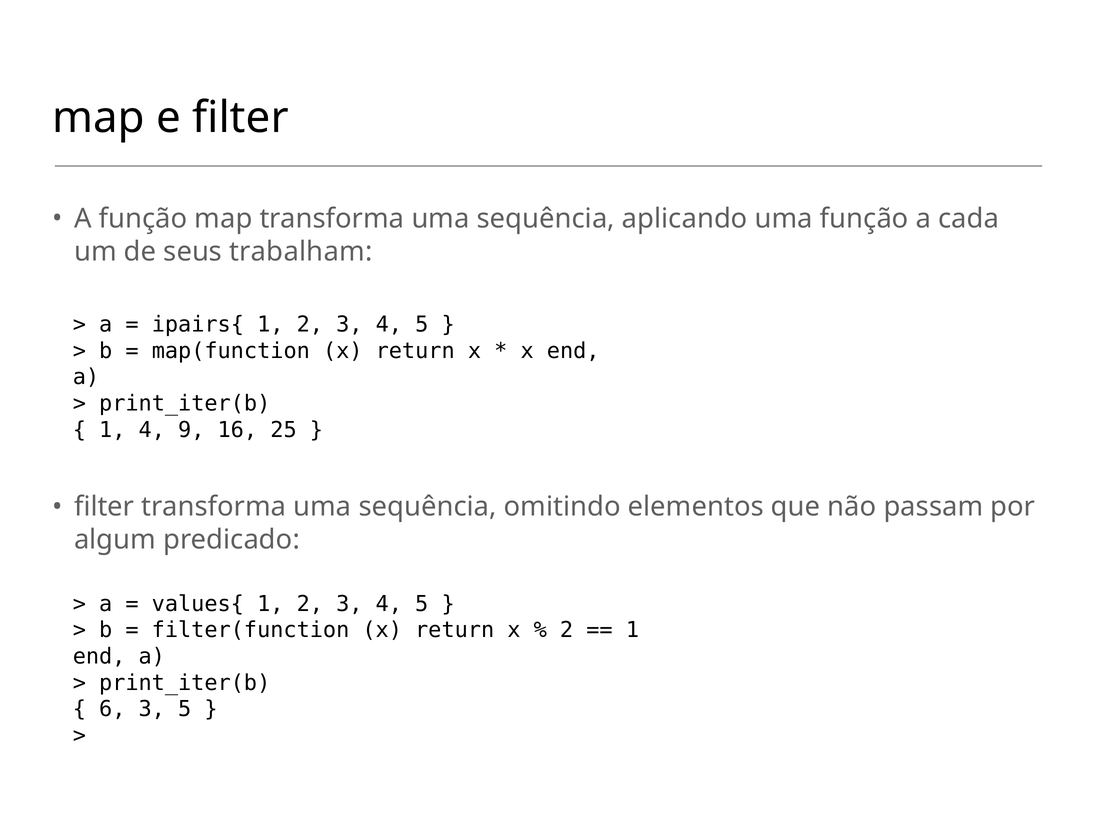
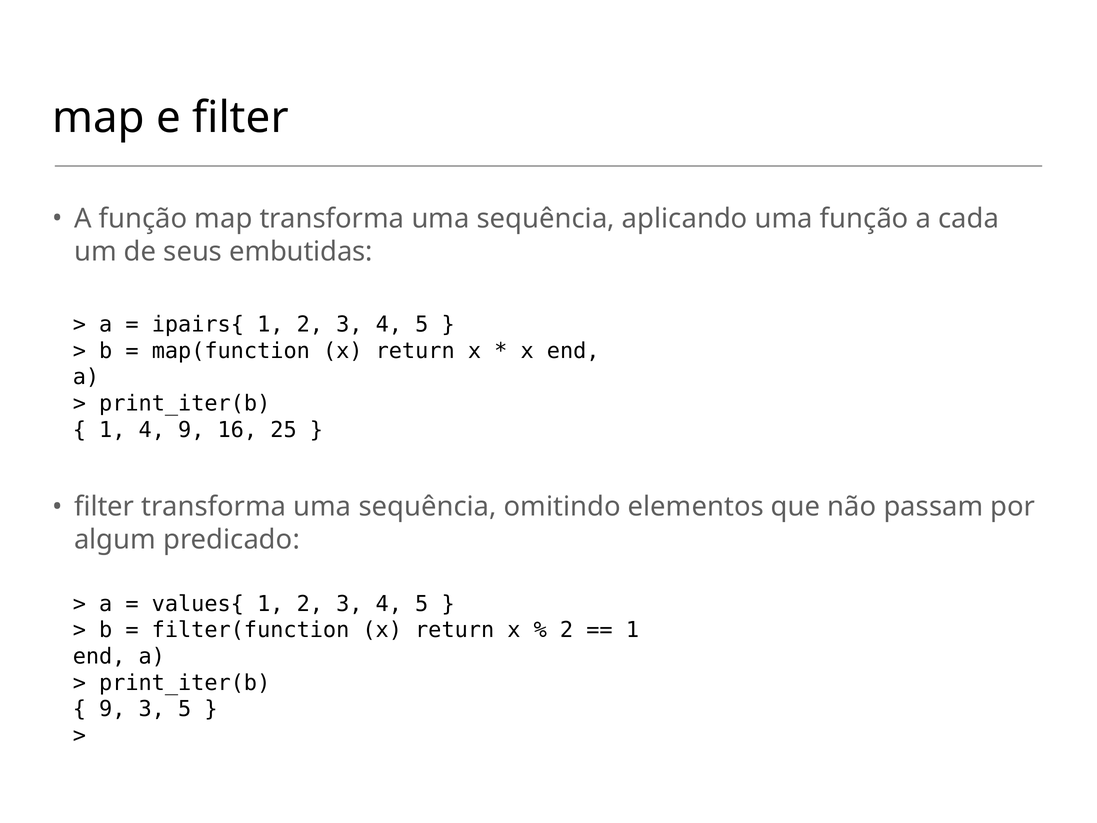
trabalham: trabalham -> embutidas
6 at (112, 709): 6 -> 9
